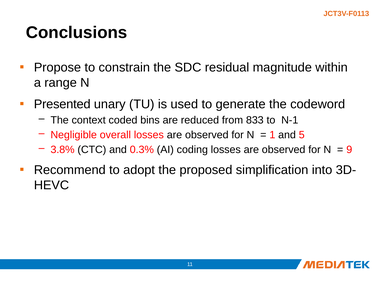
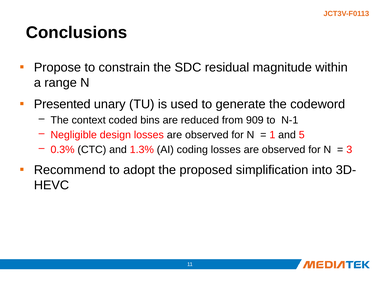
833: 833 -> 909
overall: overall -> design
3.8%: 3.8% -> 0.3%
0.3%: 0.3% -> 1.3%
9: 9 -> 3
